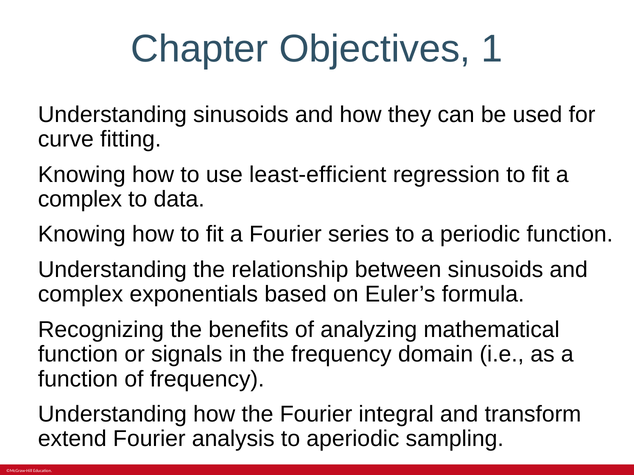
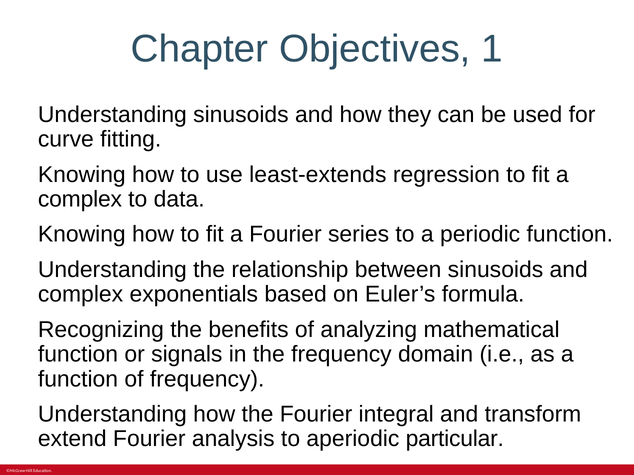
least-efficient: least-efficient -> least-extends
sampling: sampling -> particular
